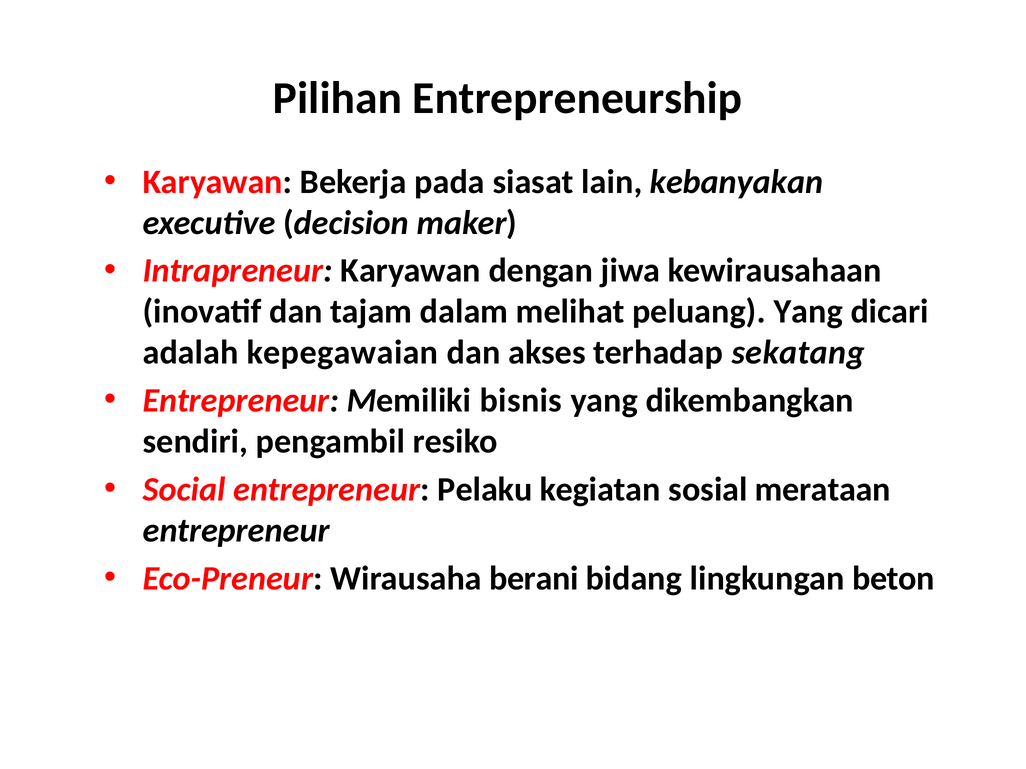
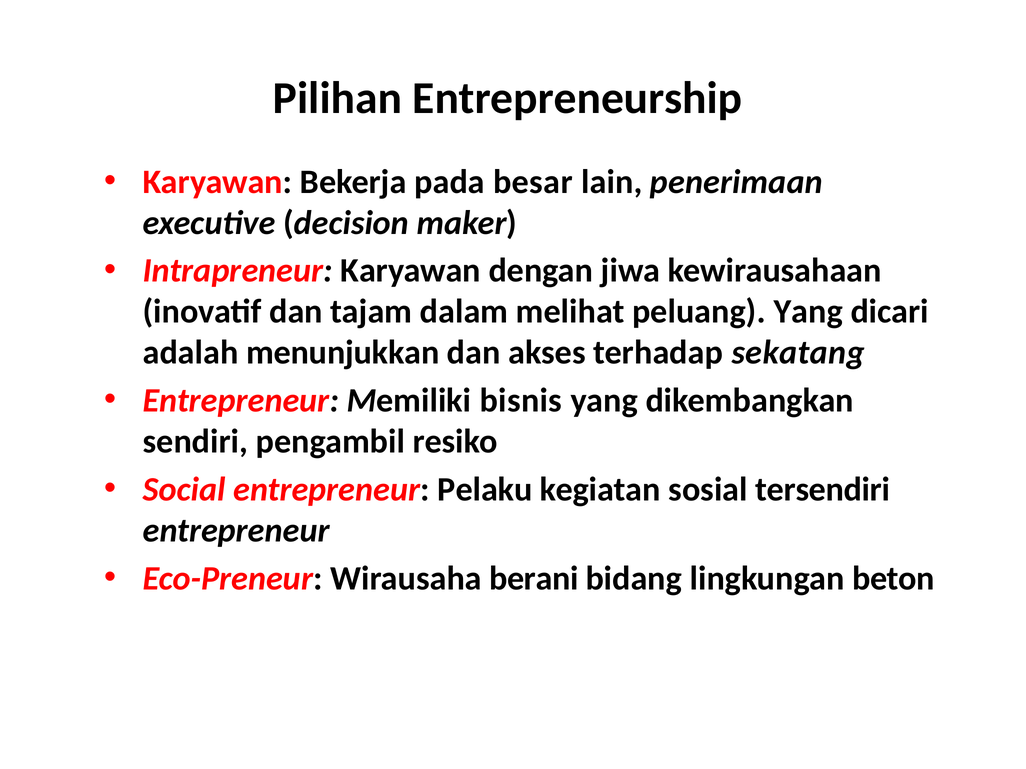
siasat: siasat -> besar
kebanyakan: kebanyakan -> penerimaan
kepegawaian: kepegawaian -> menunjukkan
merataan: merataan -> tersendiri
